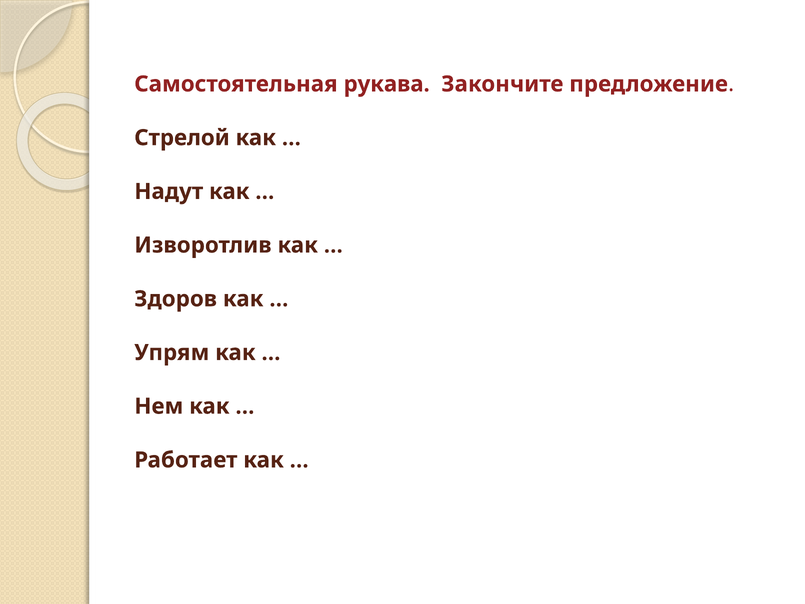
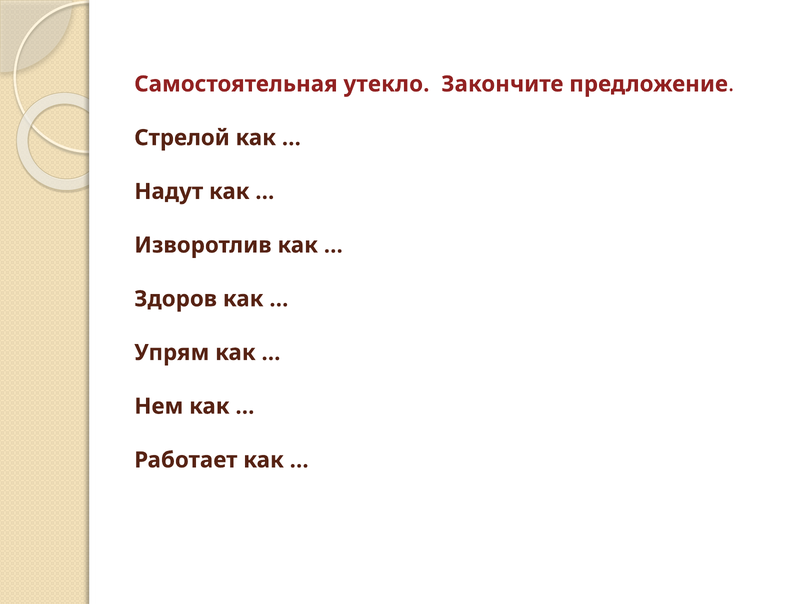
рукава: рукава -> утекло
